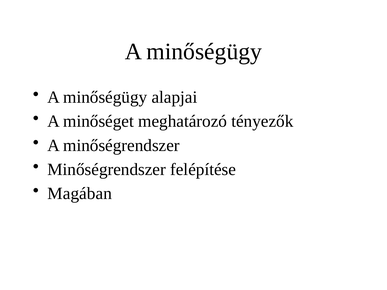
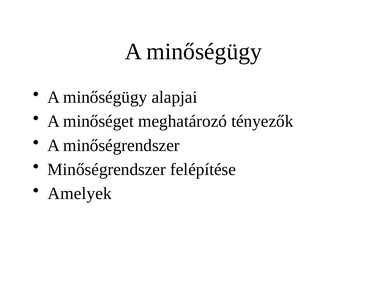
Magában: Magában -> Amelyek
